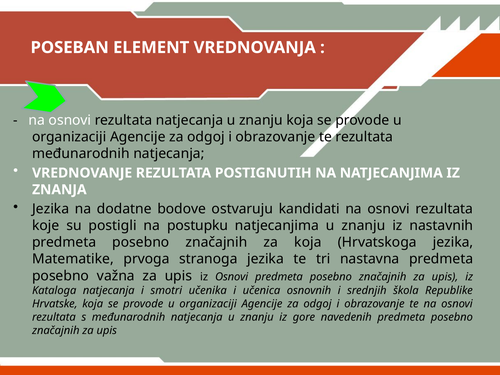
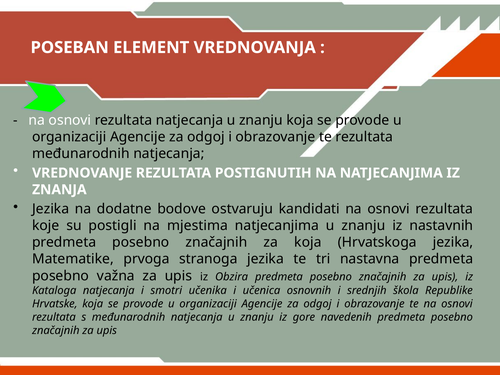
postupku: postupku -> mjestima
iz Osnovi: Osnovi -> Obzira
